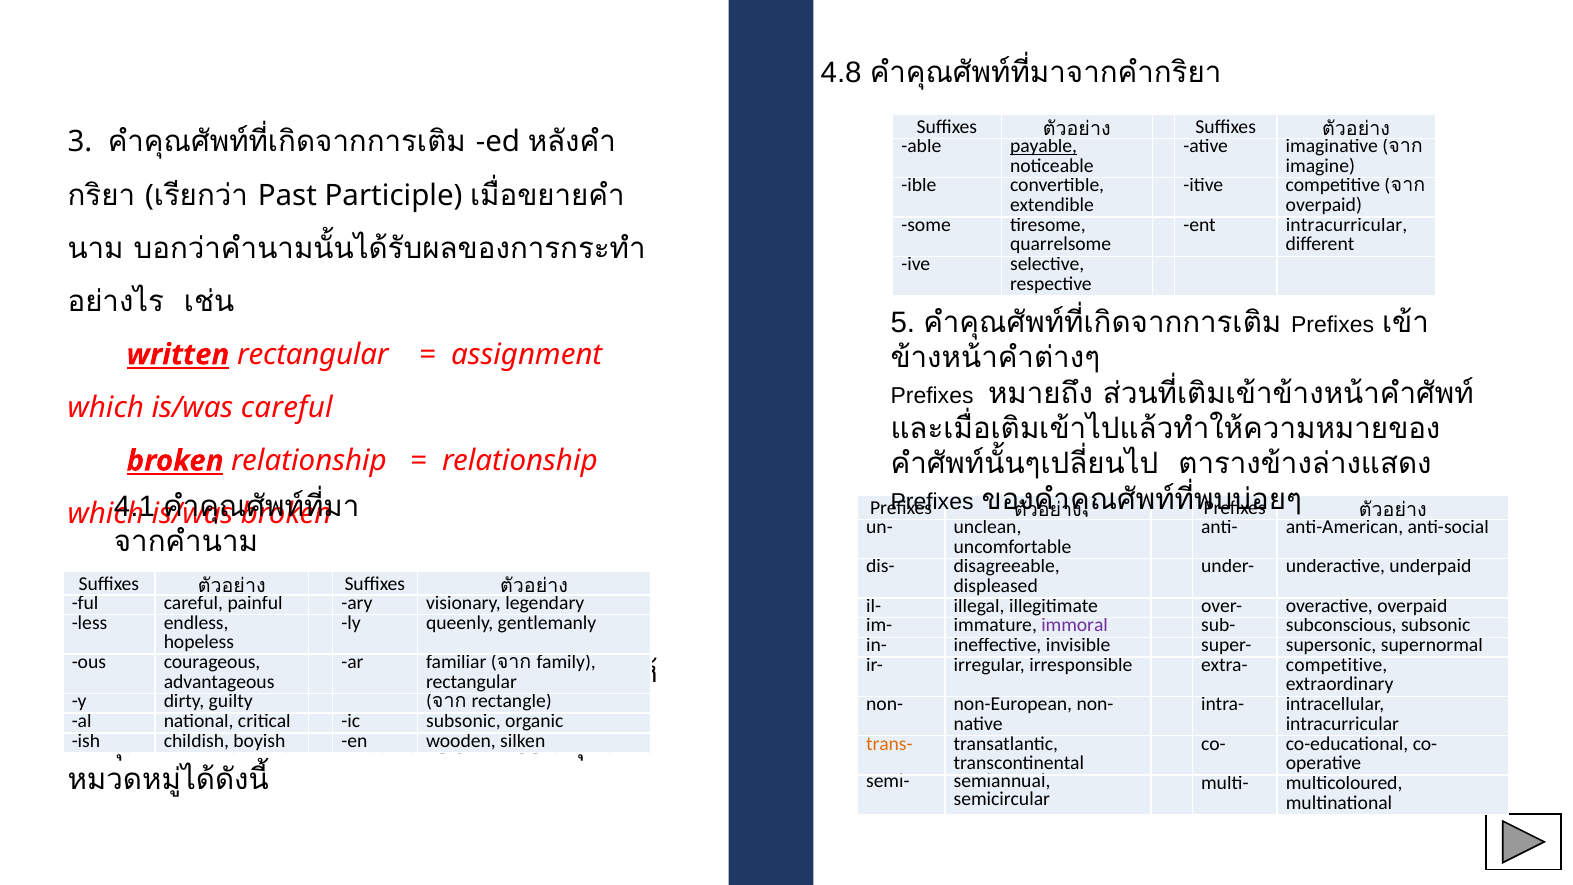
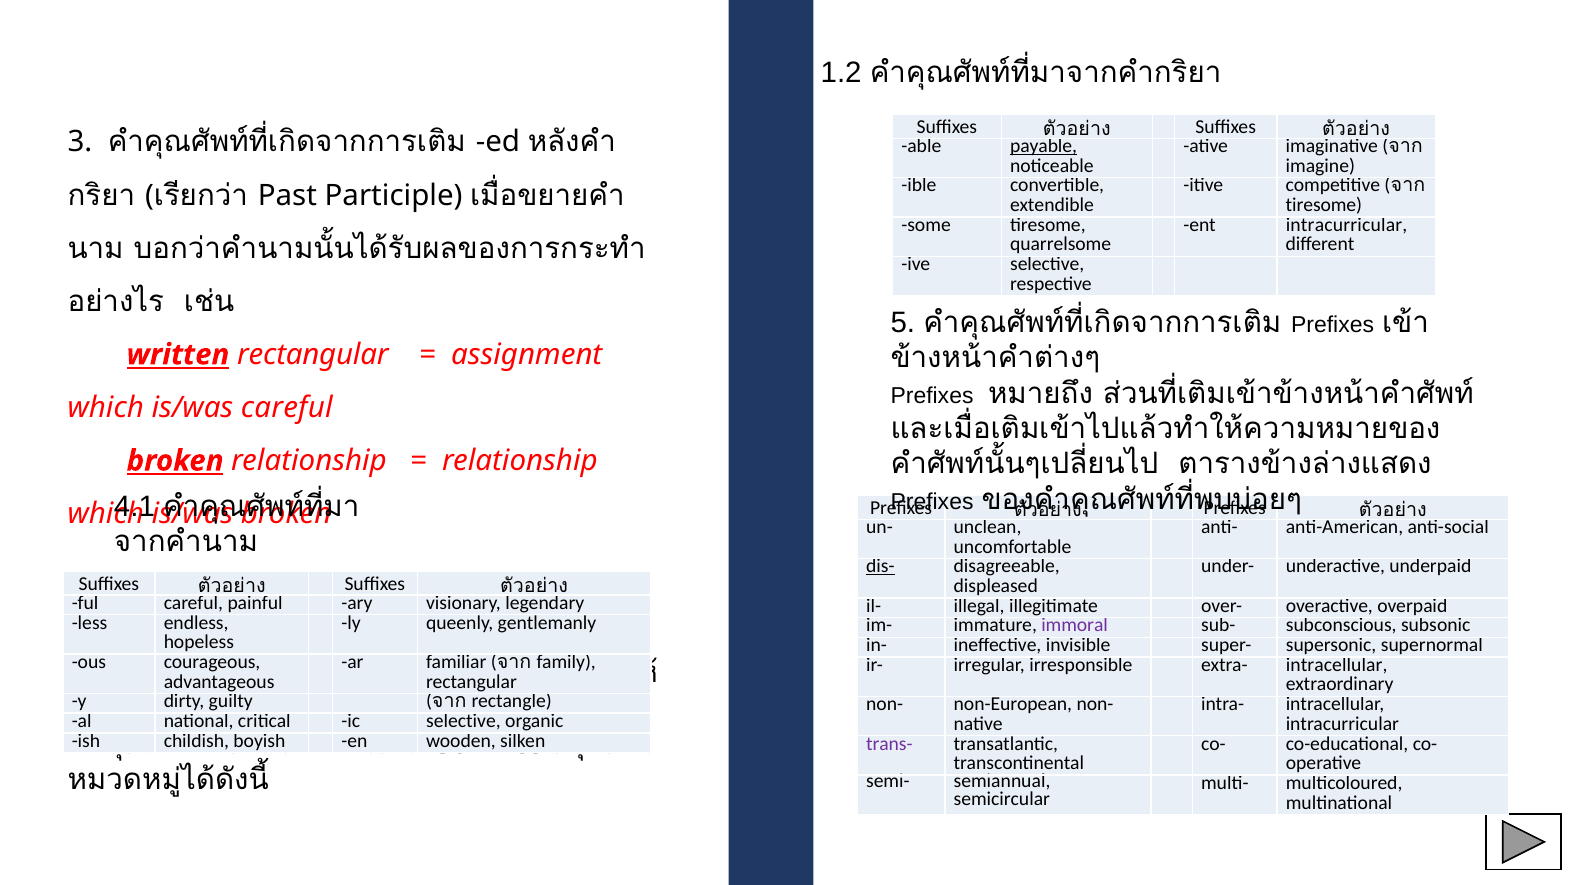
4.8: 4.8 -> 1.2
overpaid at (1324, 205): overpaid -> tiresome
dis- underline: none -> present
extra- competitive: competitive -> intracellular
subsonic at (463, 721): subsonic -> selective
trans- colour: orange -> purple
